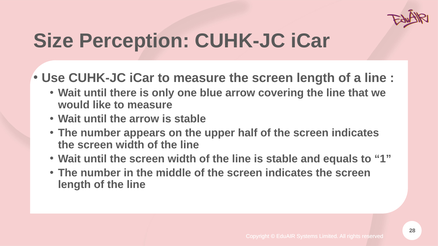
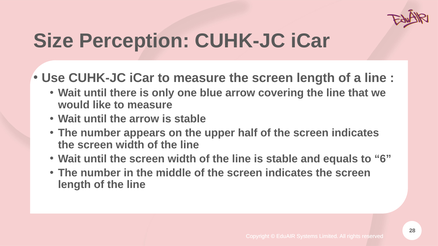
1: 1 -> 6
